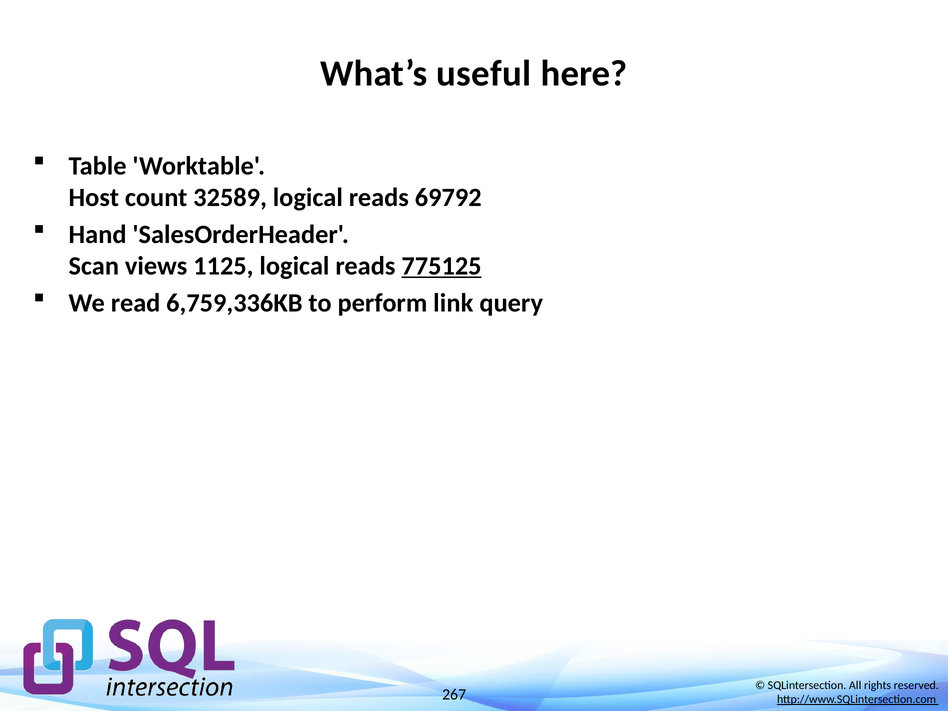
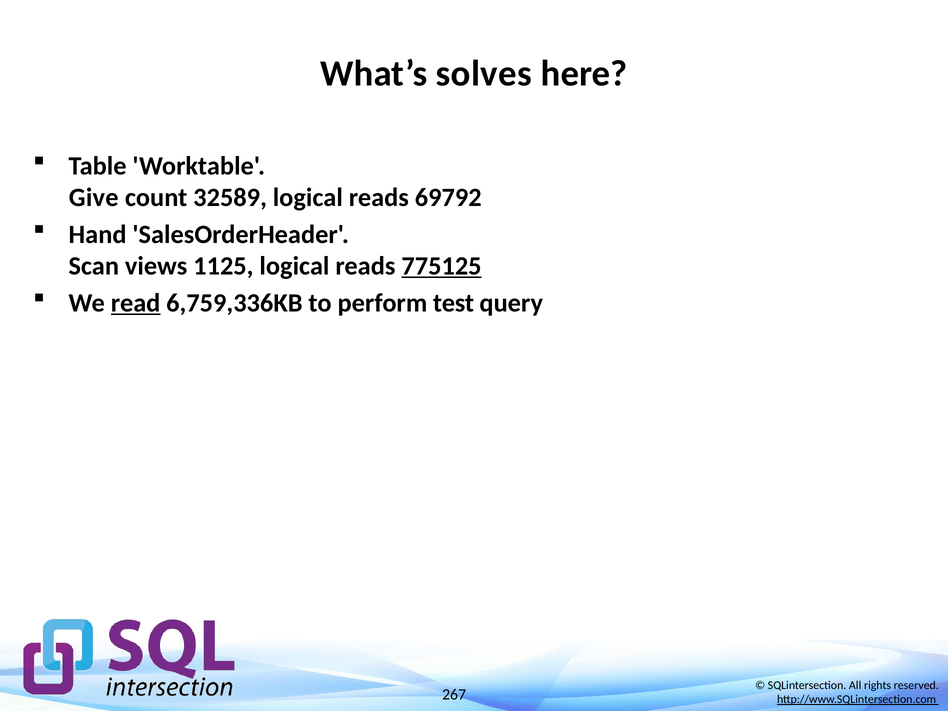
useful: useful -> solves
Host: Host -> Give
read underline: none -> present
link: link -> test
